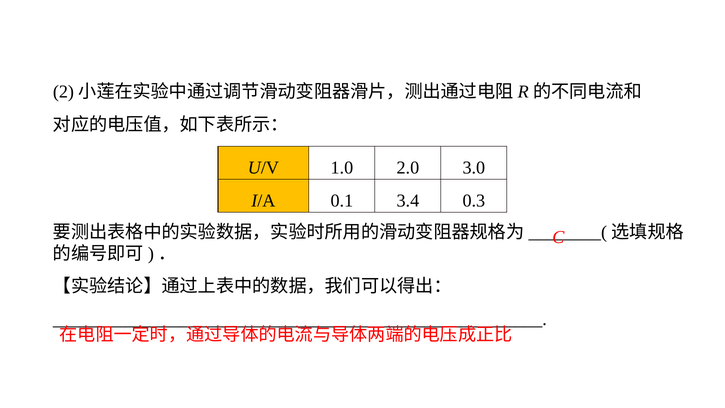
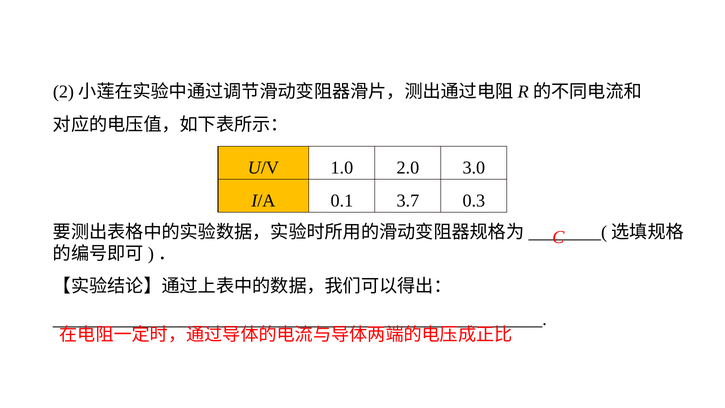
3.4: 3.4 -> 3.7
